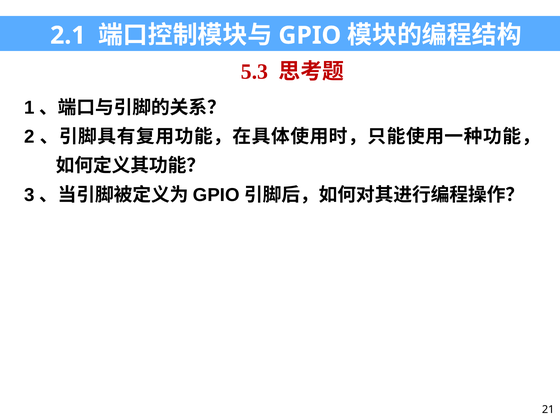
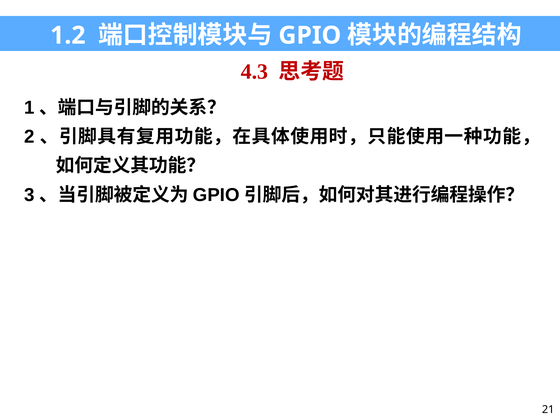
2.1: 2.1 -> 1.2
5.3: 5.3 -> 4.3
